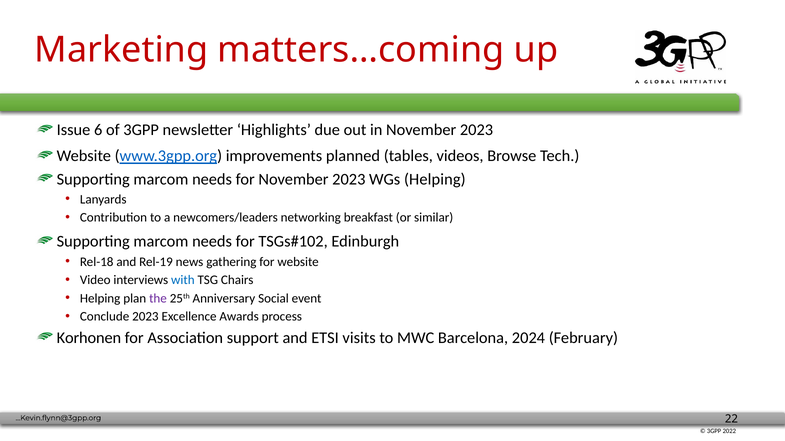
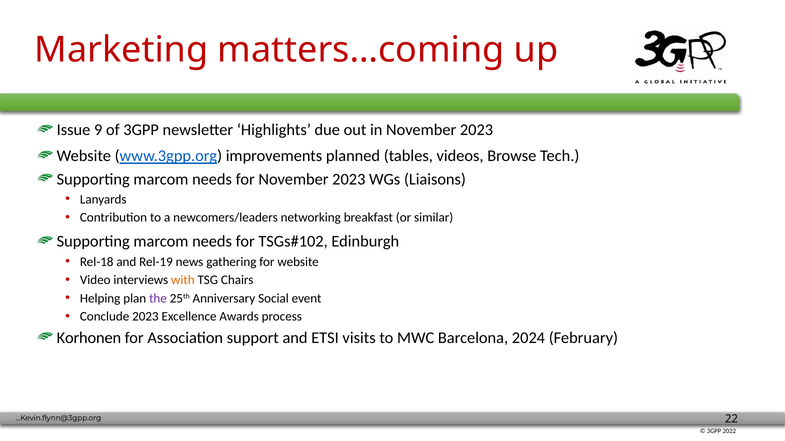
6: 6 -> 9
WGs Helping: Helping -> Liaisons
with colour: blue -> orange
